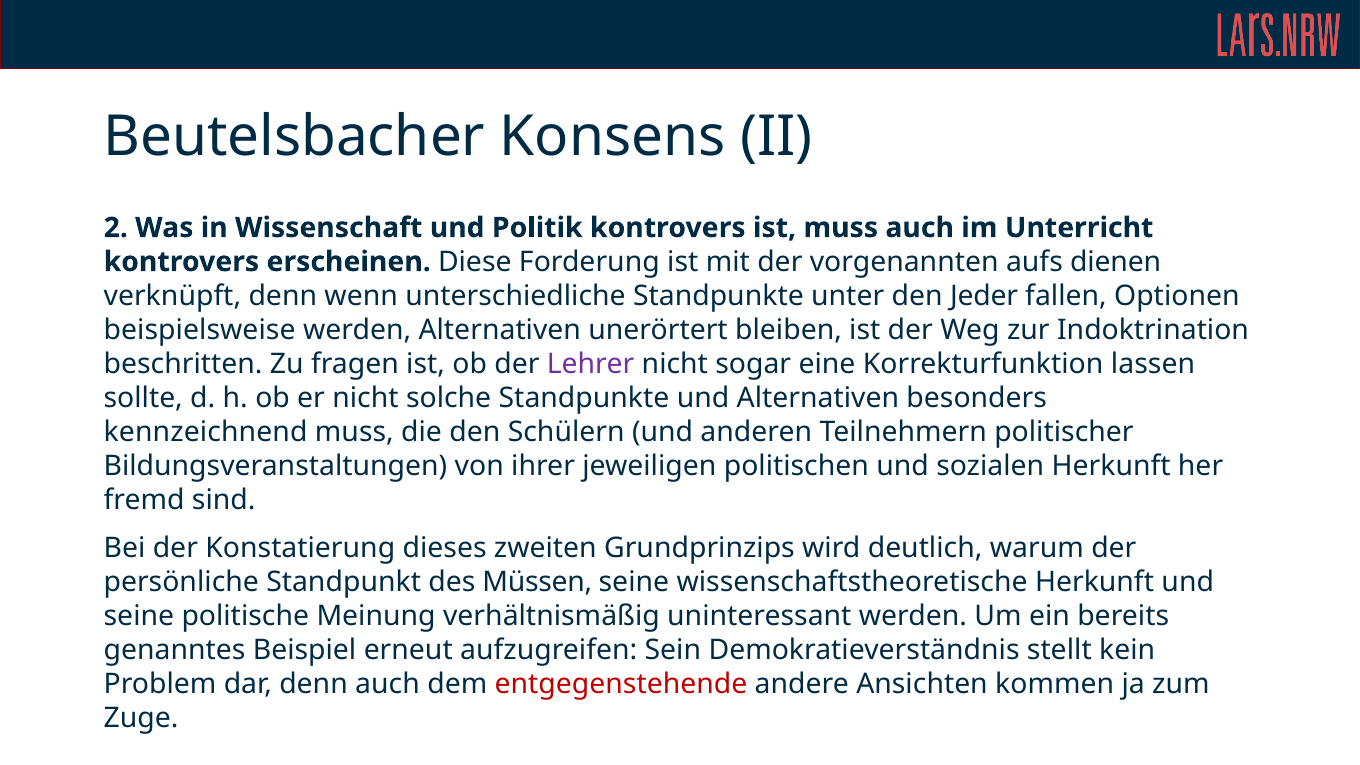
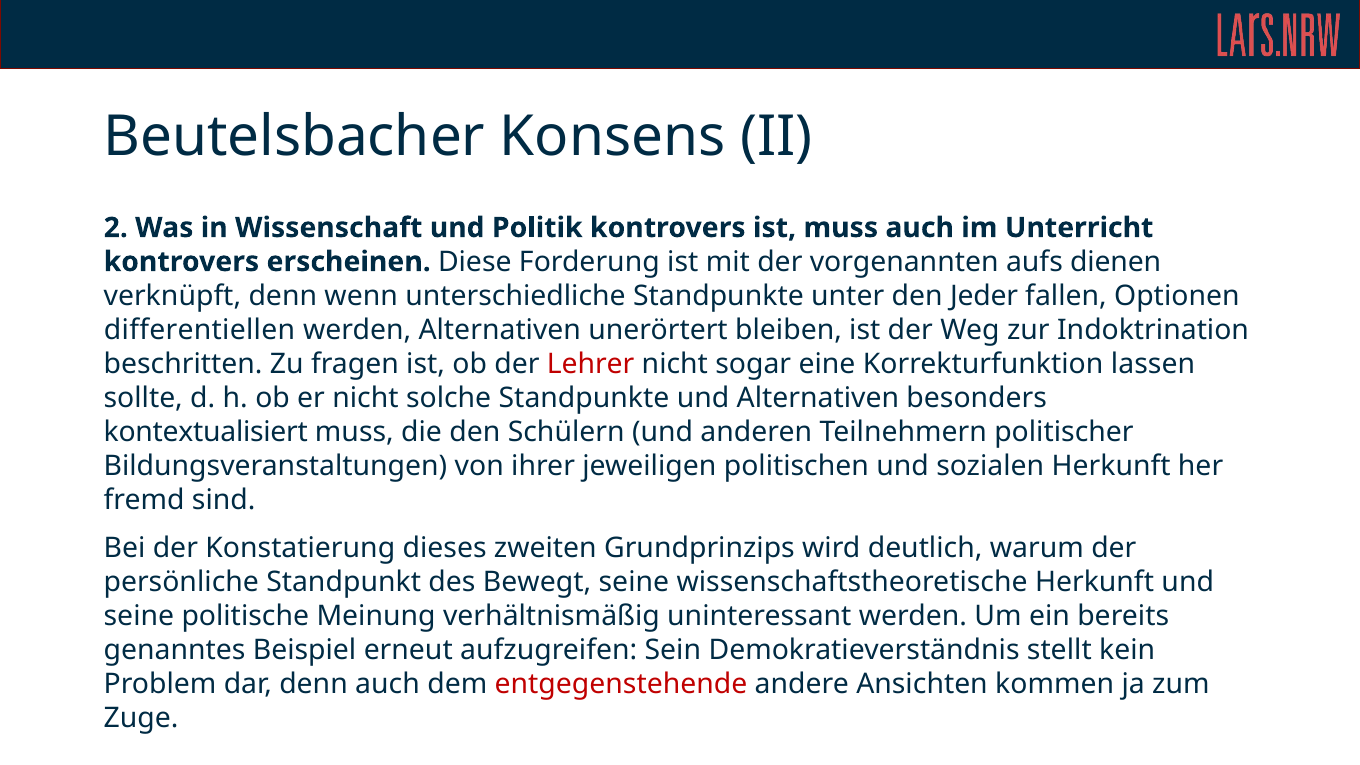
beispielsweise: beispielsweise -> differentiellen
Lehrer colour: purple -> red
kennzeichnend: kennzeichnend -> kontextualisiert
Müssen: Müssen -> Bewegt
